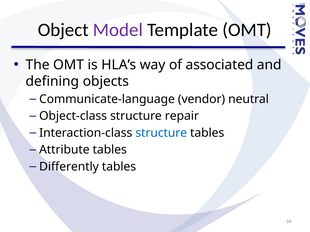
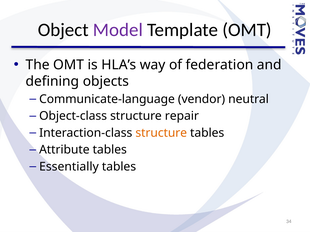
associated: associated -> federation
structure at (161, 133) colour: blue -> orange
Differently: Differently -> Essentially
